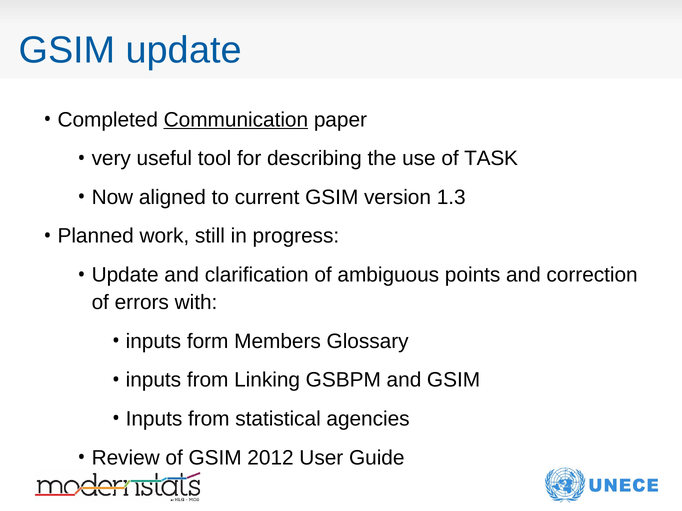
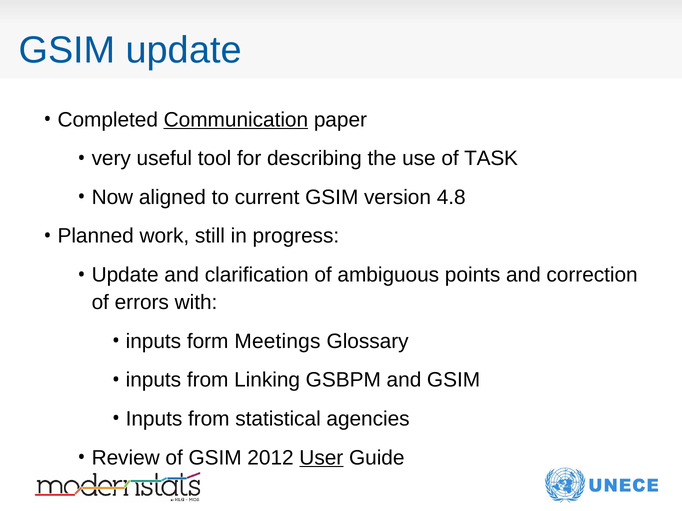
1.3: 1.3 -> 4.8
Members: Members -> Meetings
User underline: none -> present
